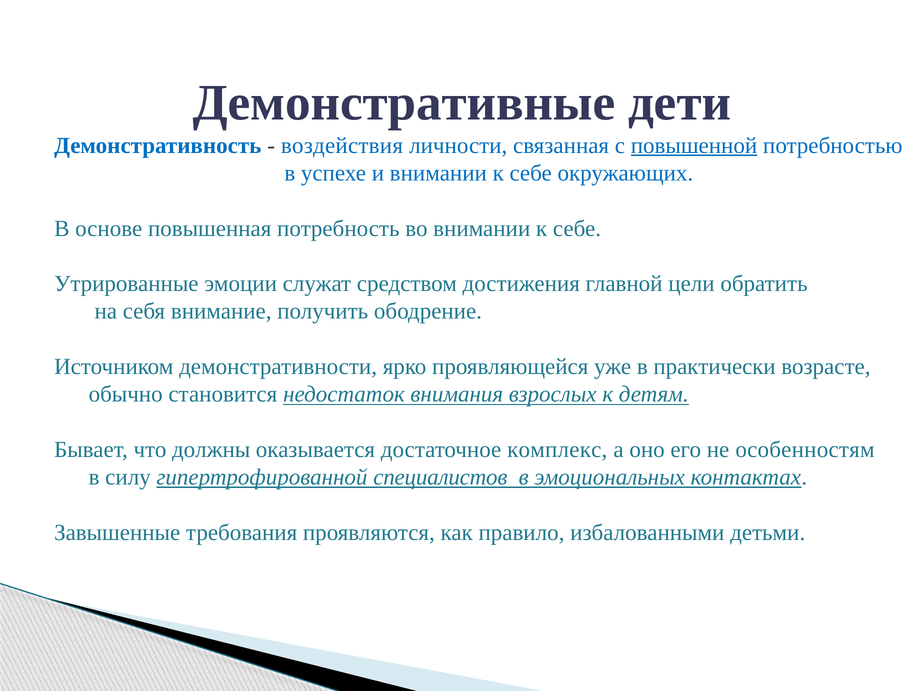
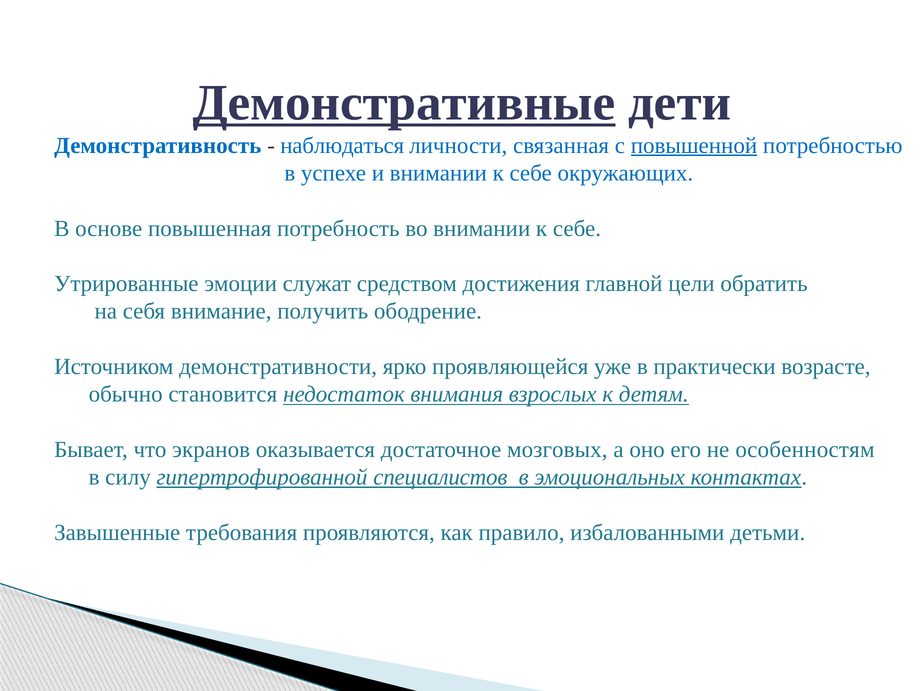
Демонстративные underline: none -> present
воздействия: воздействия -> наблюдаться
должны: должны -> экранов
комплекс: комплекс -> мозговых
